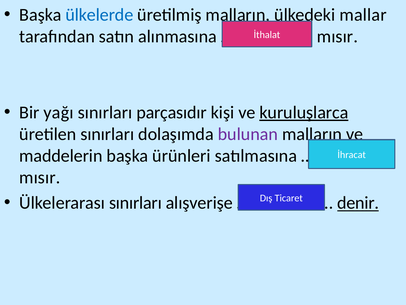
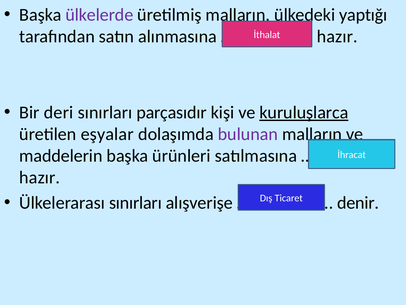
ülkelerde colour: blue -> purple
mallar: mallar -> yaptığı
mısır at (337, 37): mısır -> hazır
yağı: yağı -> deri
üretilen sınırları: sınırları -> eşyalar
mısır at (40, 177): mısır -> hazır
denir underline: present -> none
